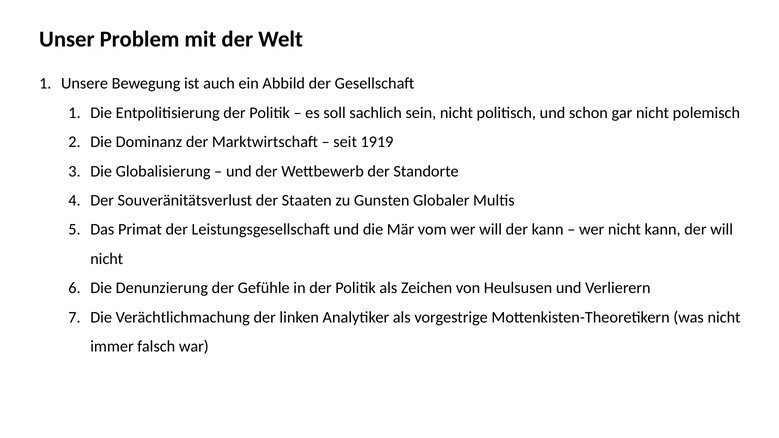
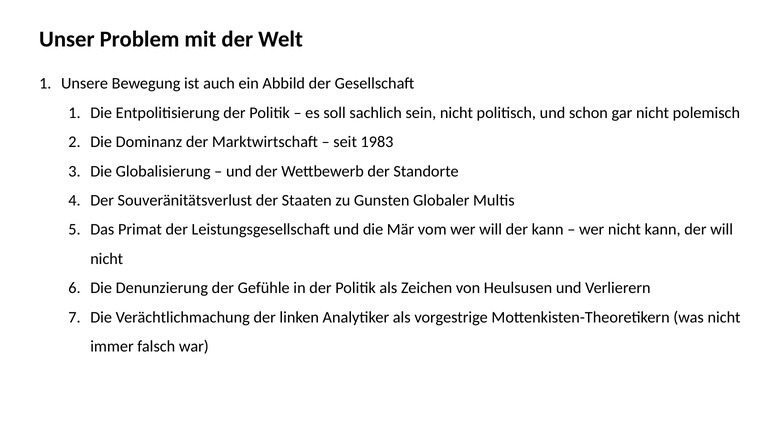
1919: 1919 -> 1983
